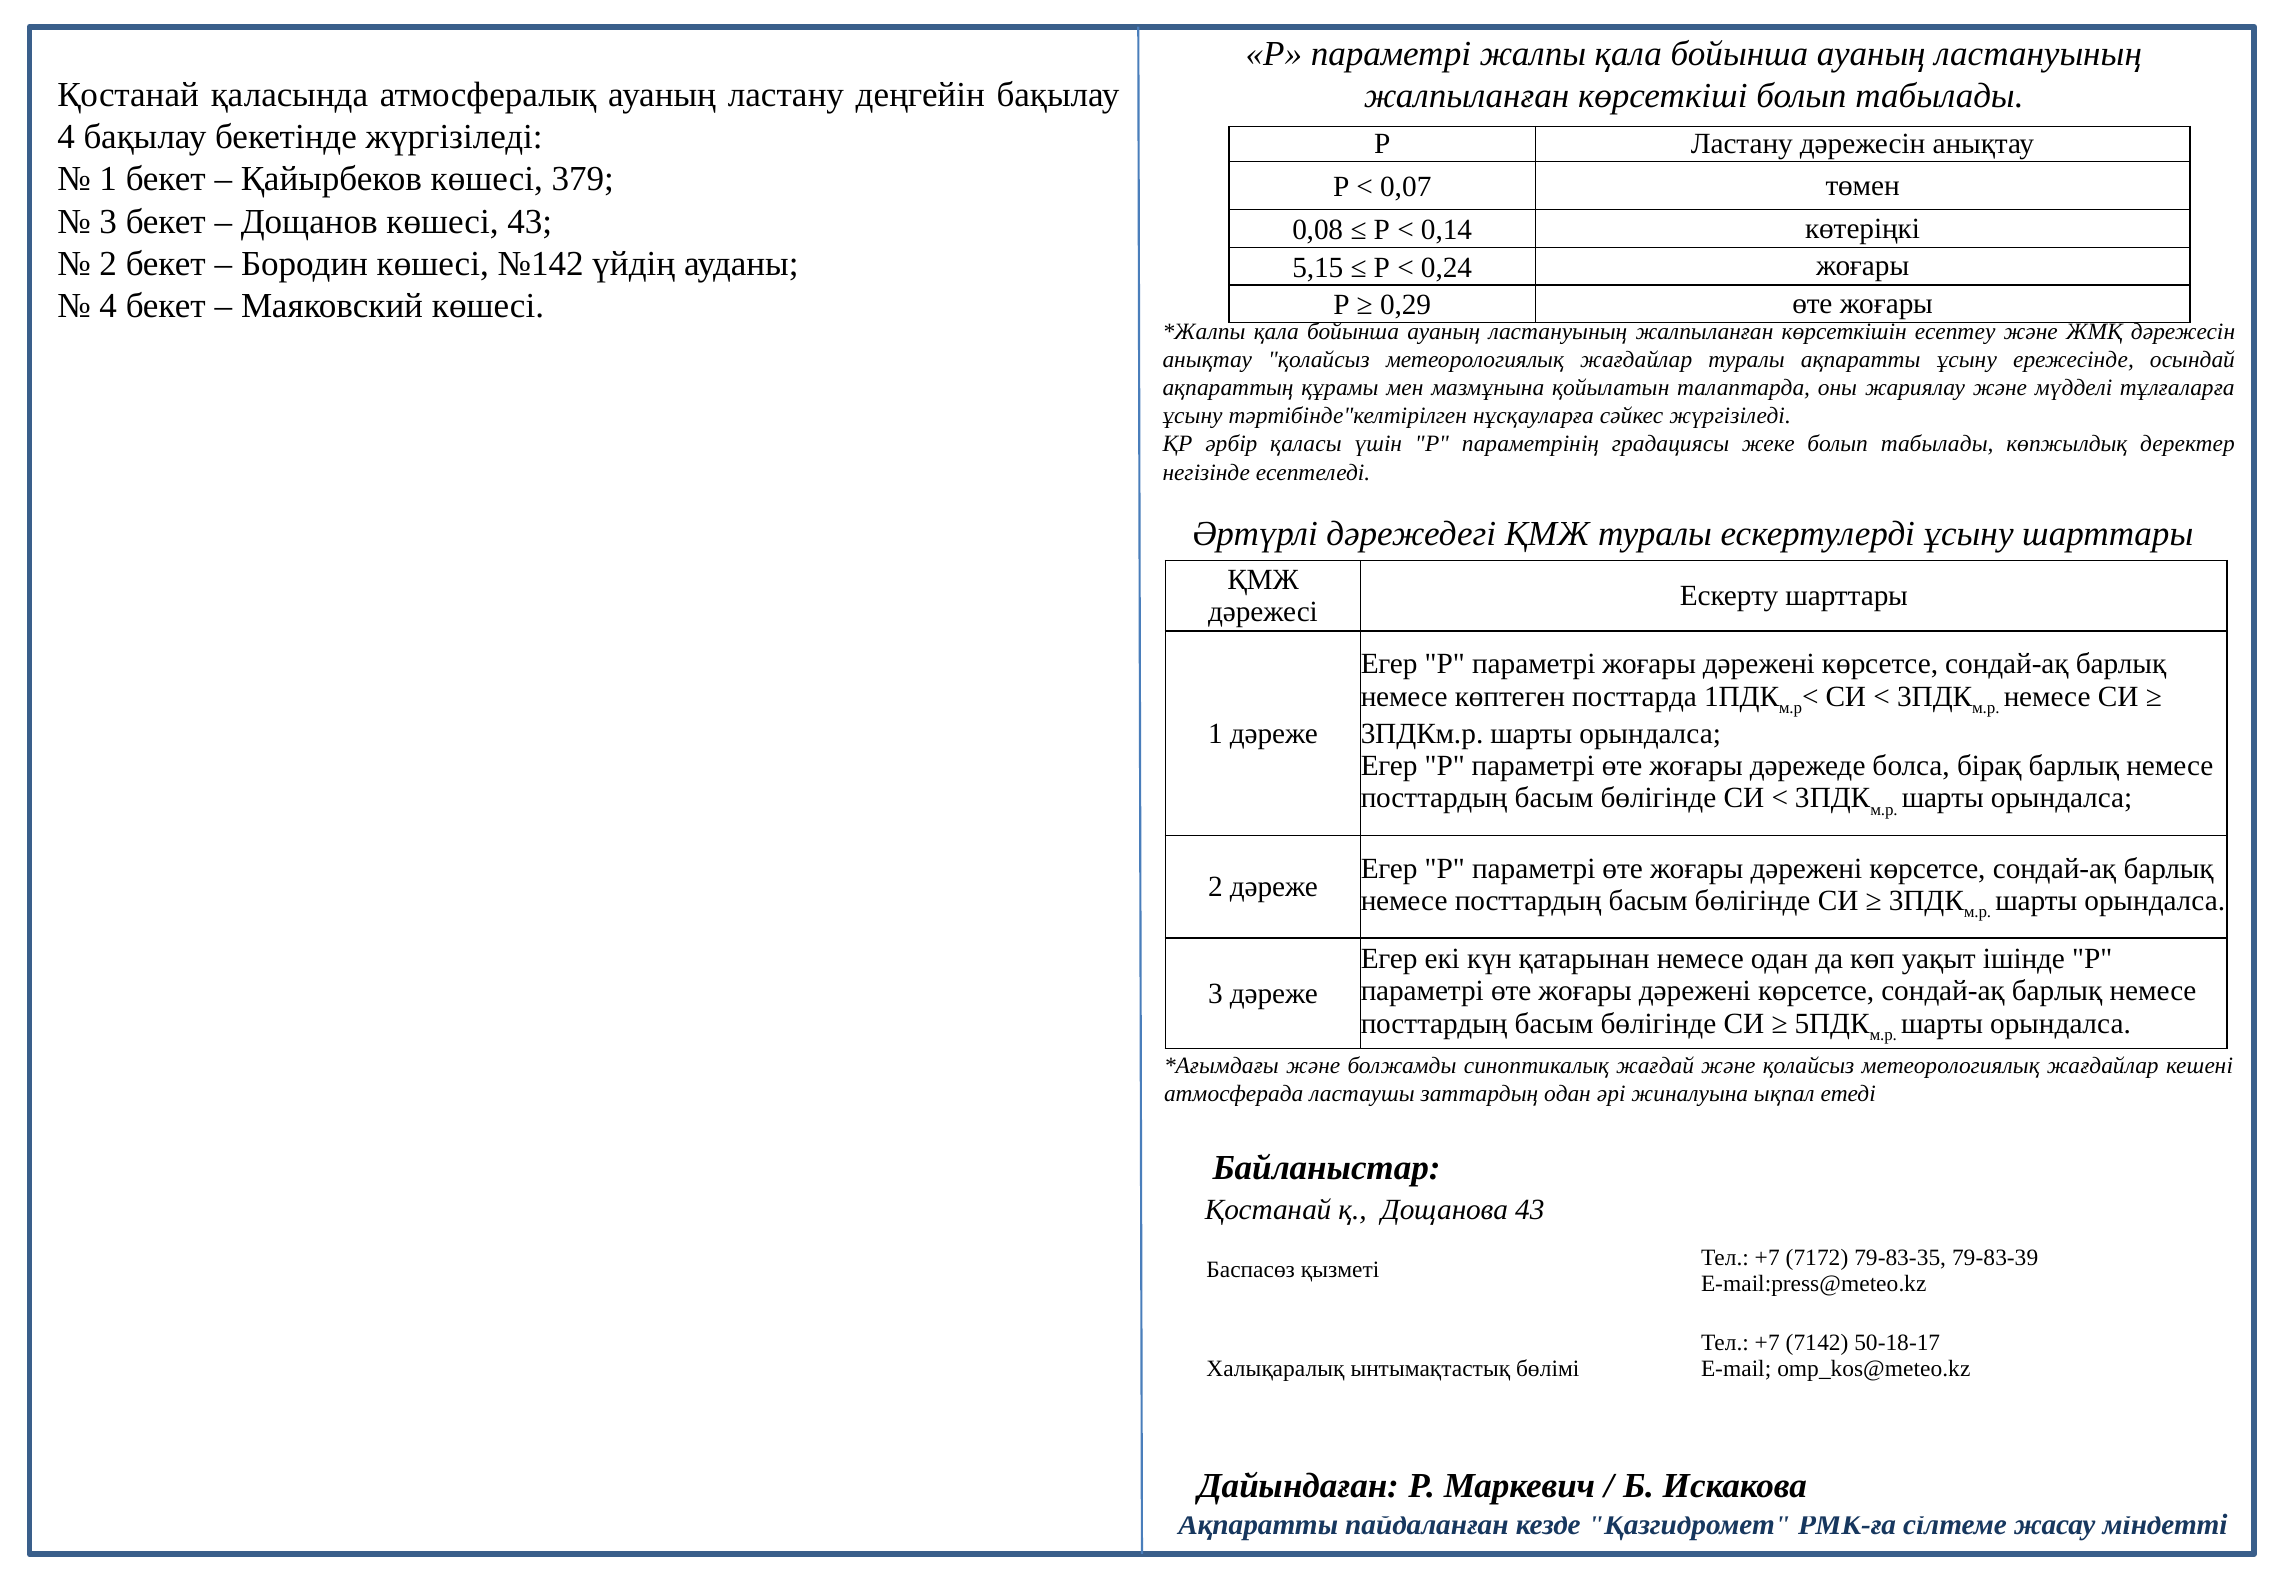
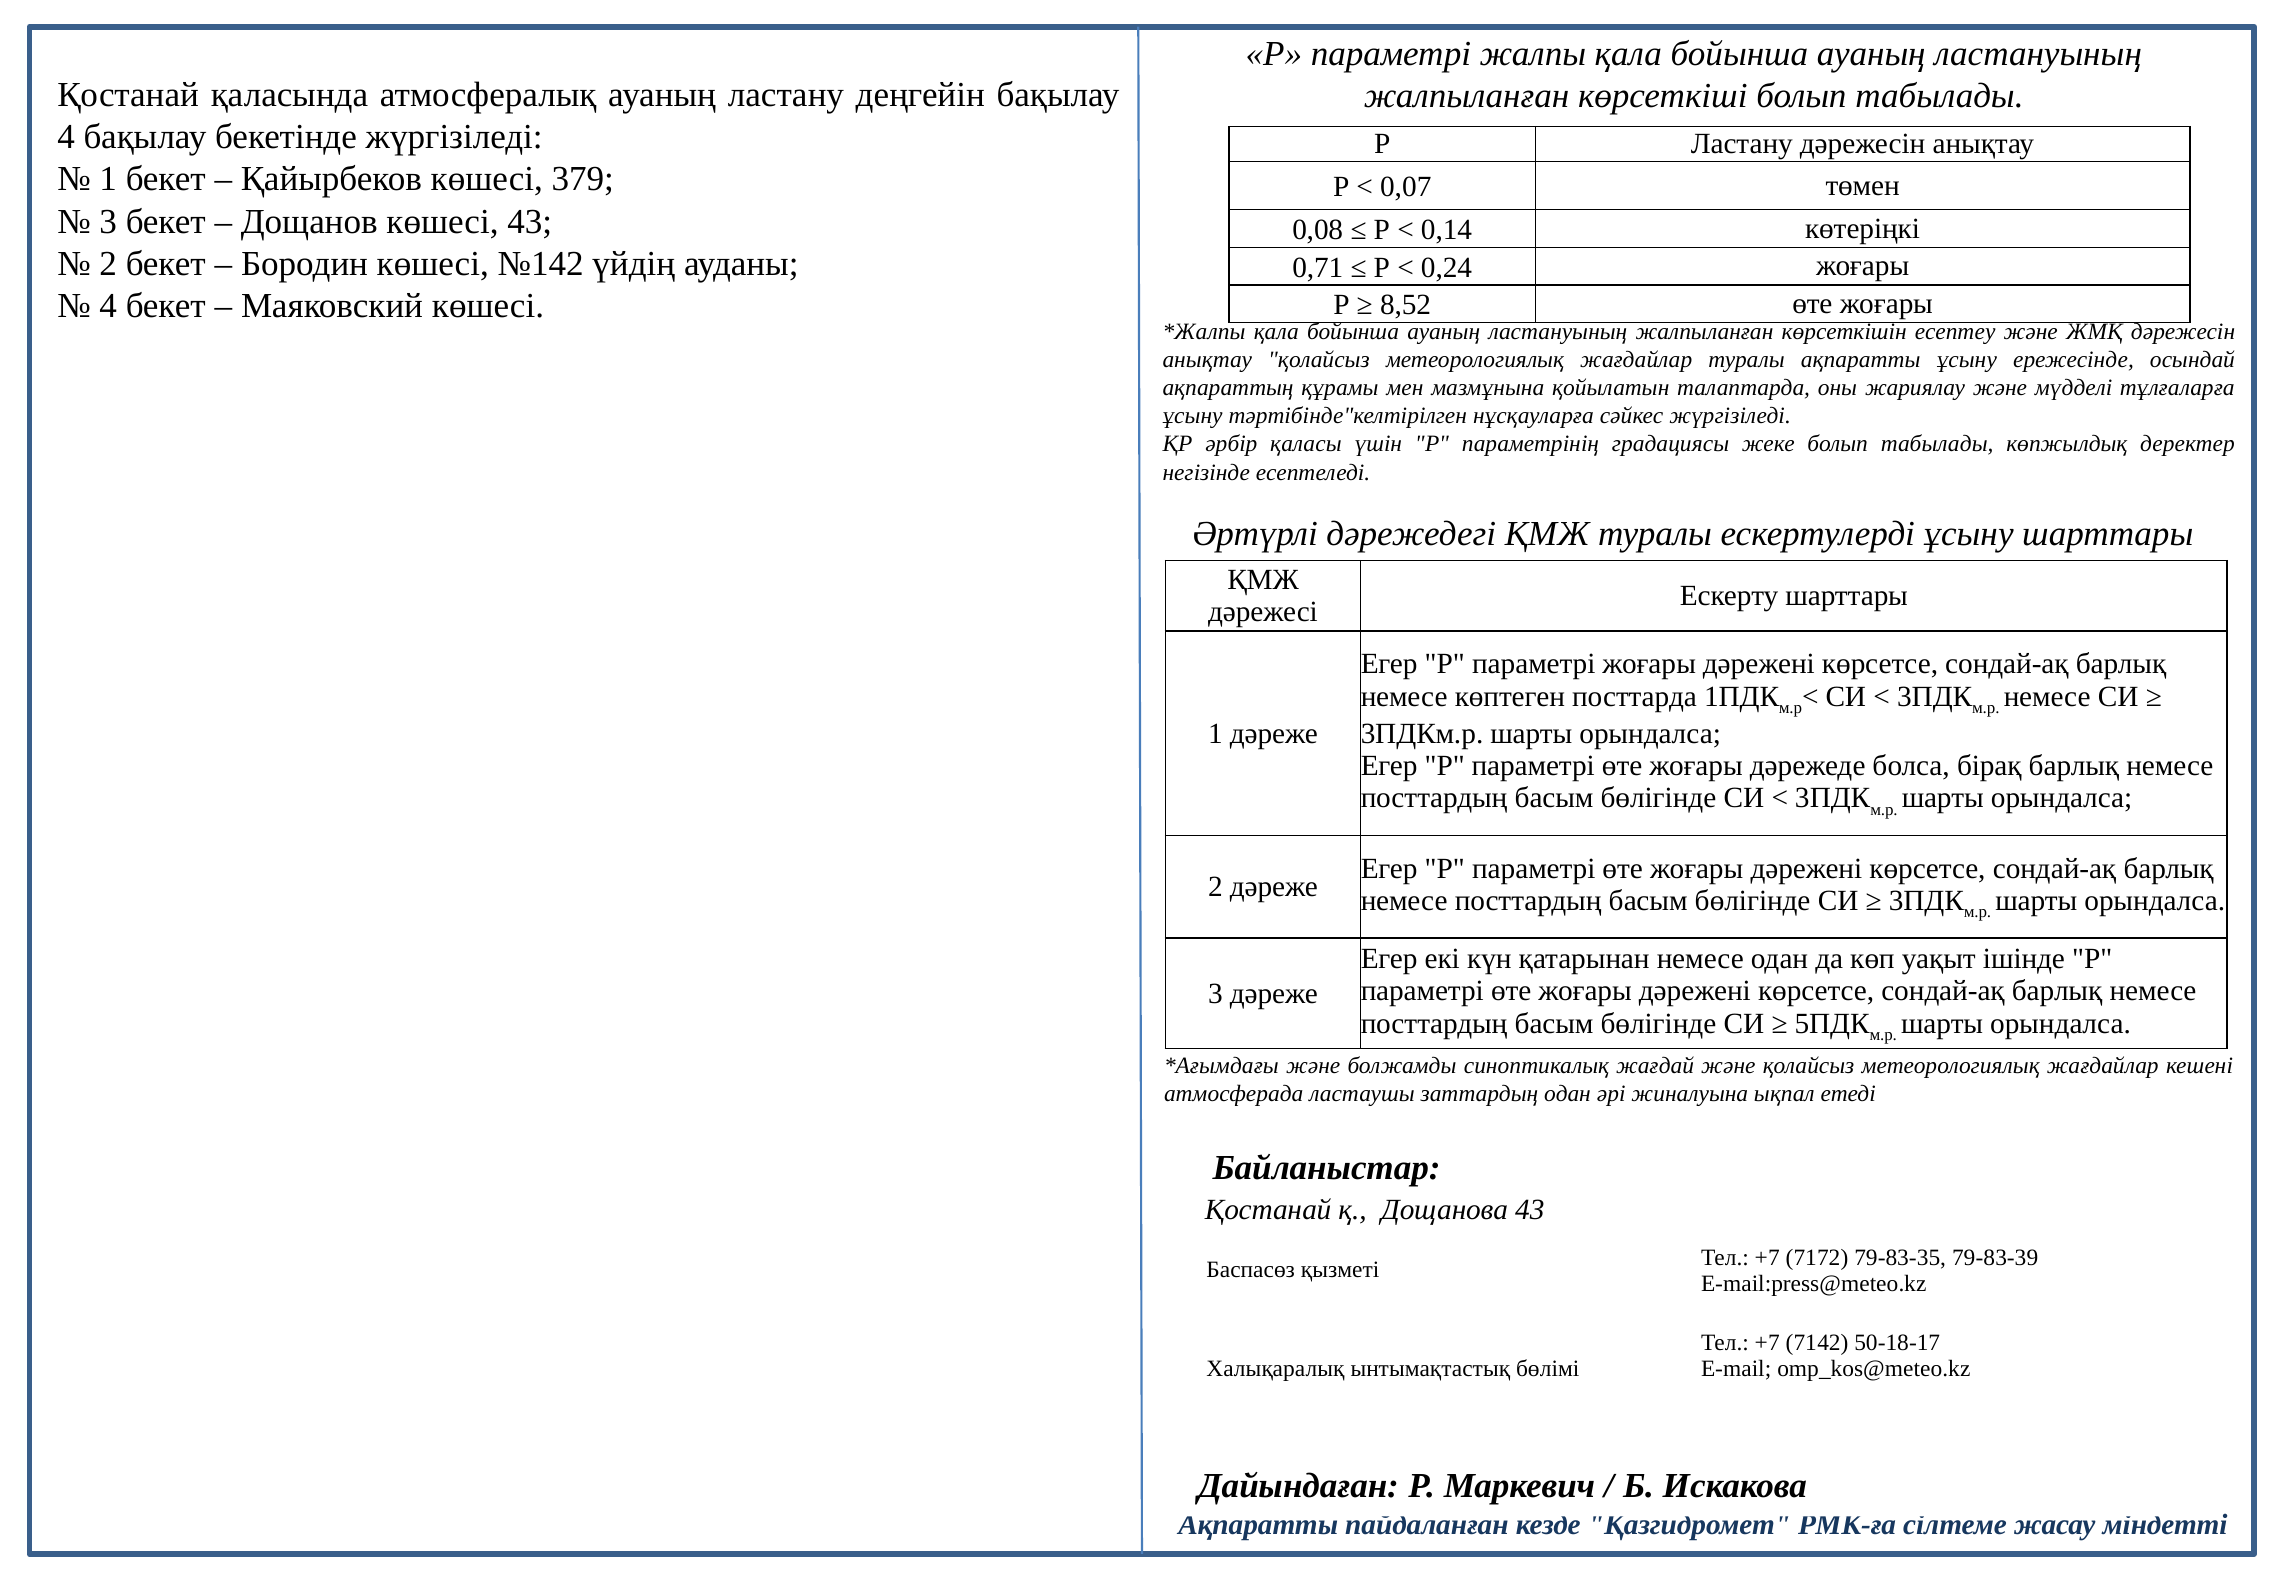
5,15: 5,15 -> 0,71
0,29: 0,29 -> 8,52
